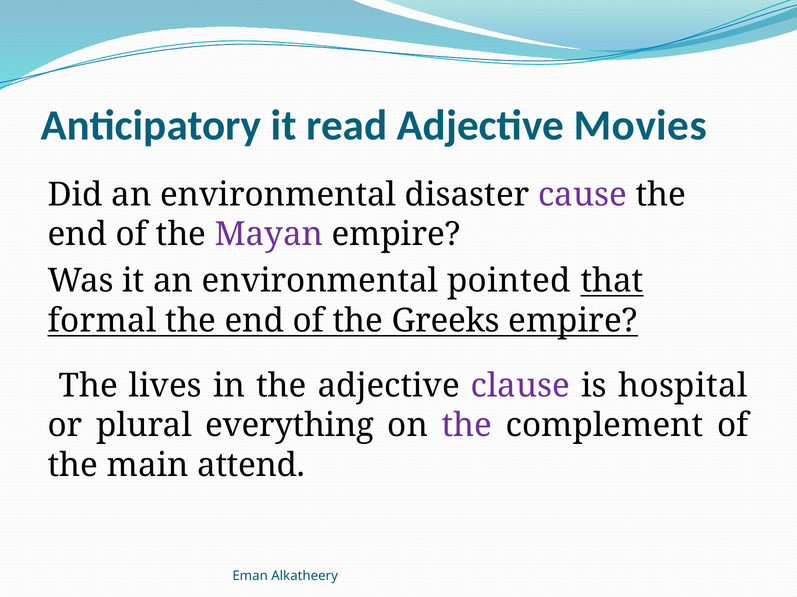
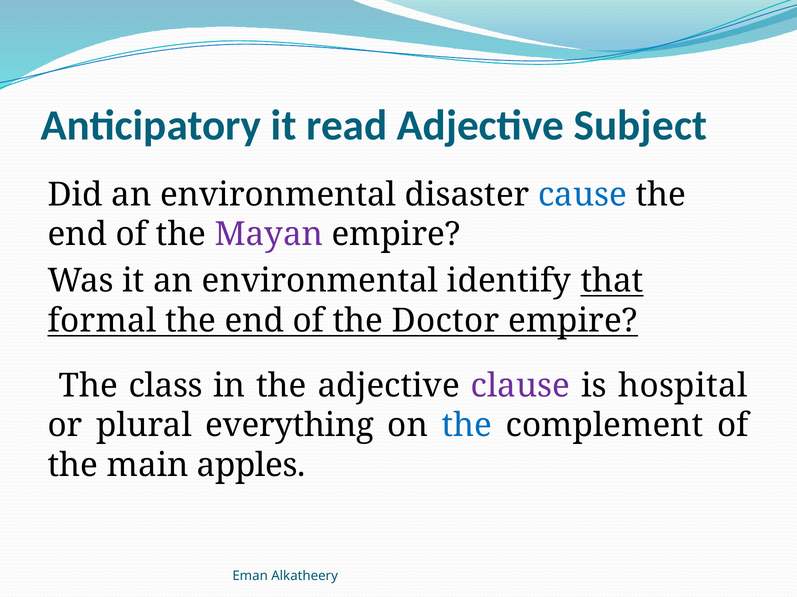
Movies: Movies -> Subject
cause colour: purple -> blue
pointed: pointed -> identify
Greeks: Greeks -> Doctor
lives: lives -> class
the at (467, 426) colour: purple -> blue
attend: attend -> apples
